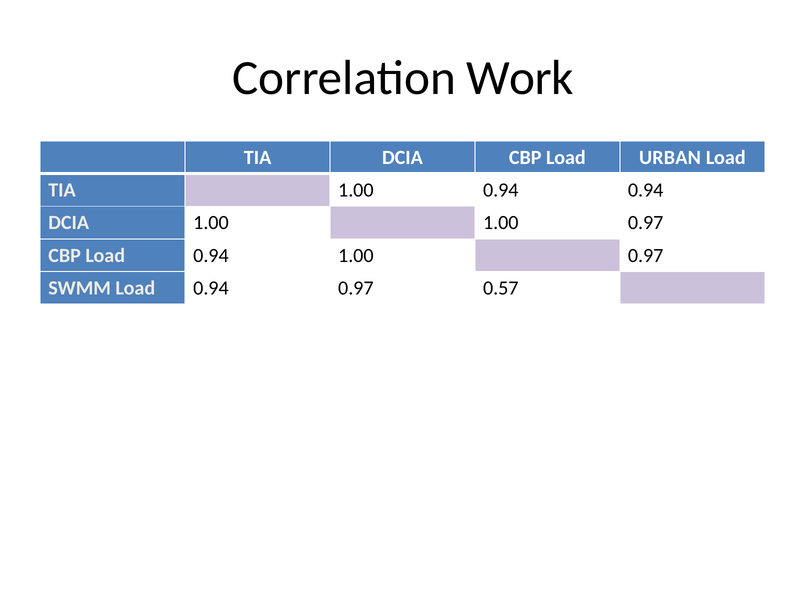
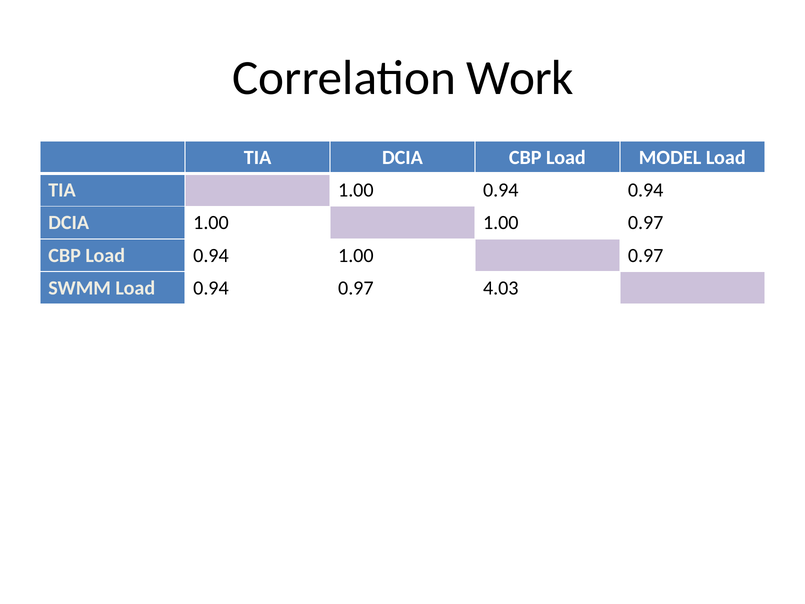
URBAN: URBAN -> MODEL
0.57: 0.57 -> 4.03
